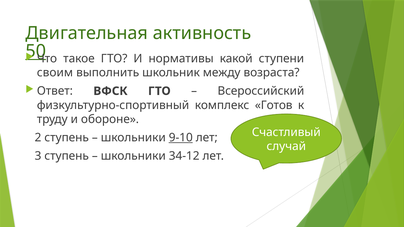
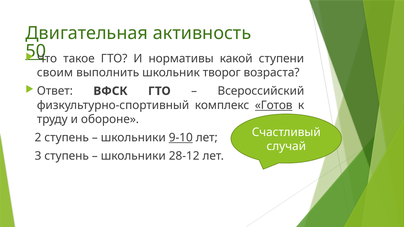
между: между -> творог
Готов underline: none -> present
34-12: 34-12 -> 28-12
